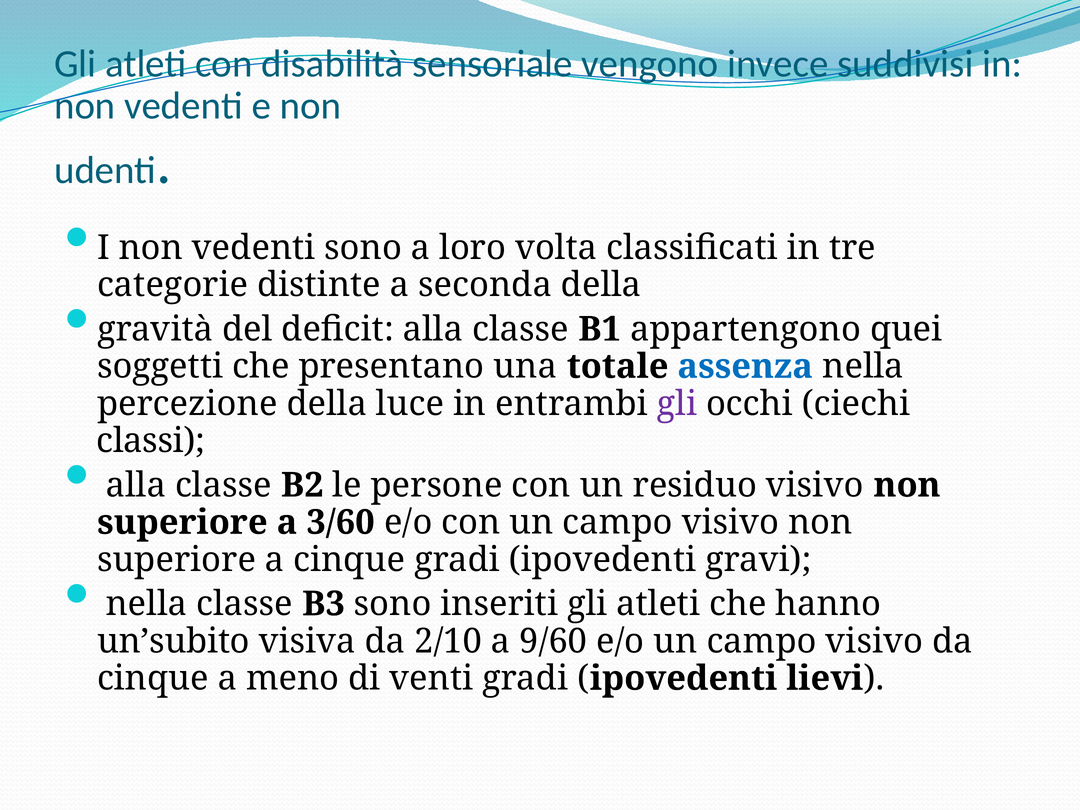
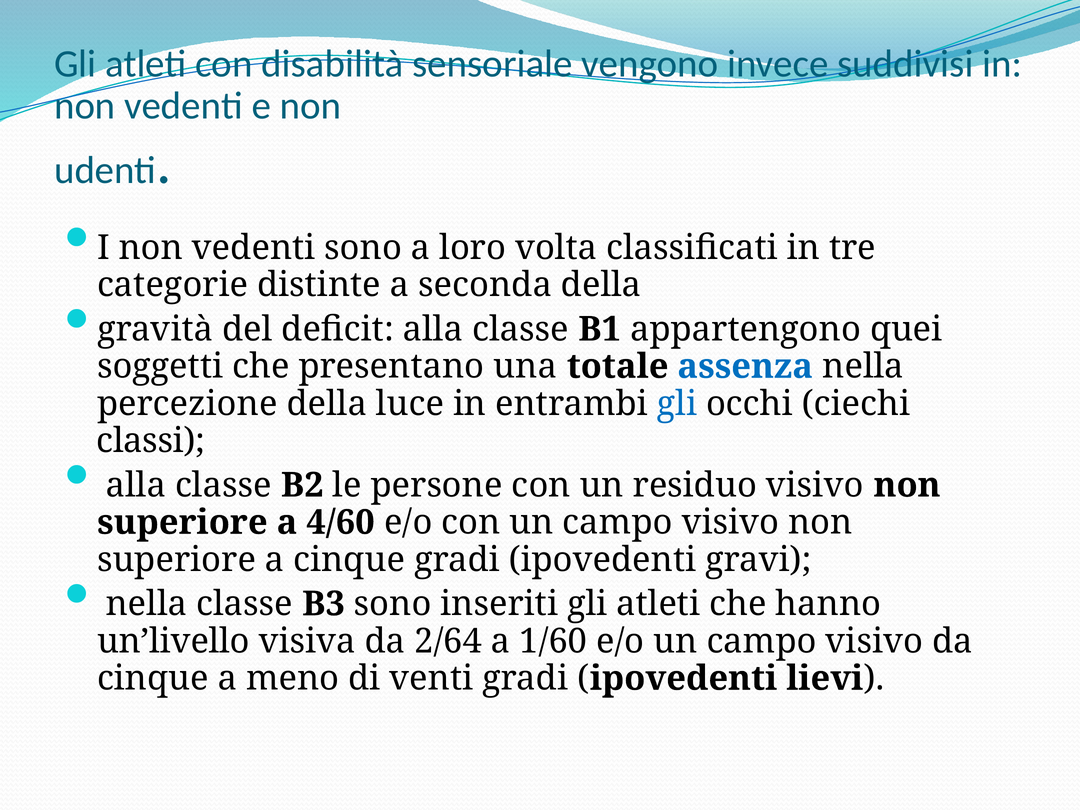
gli at (677, 404) colour: purple -> blue
3/60: 3/60 -> 4/60
un’subito: un’subito -> un’livello
2/10: 2/10 -> 2/64
9/60: 9/60 -> 1/60
